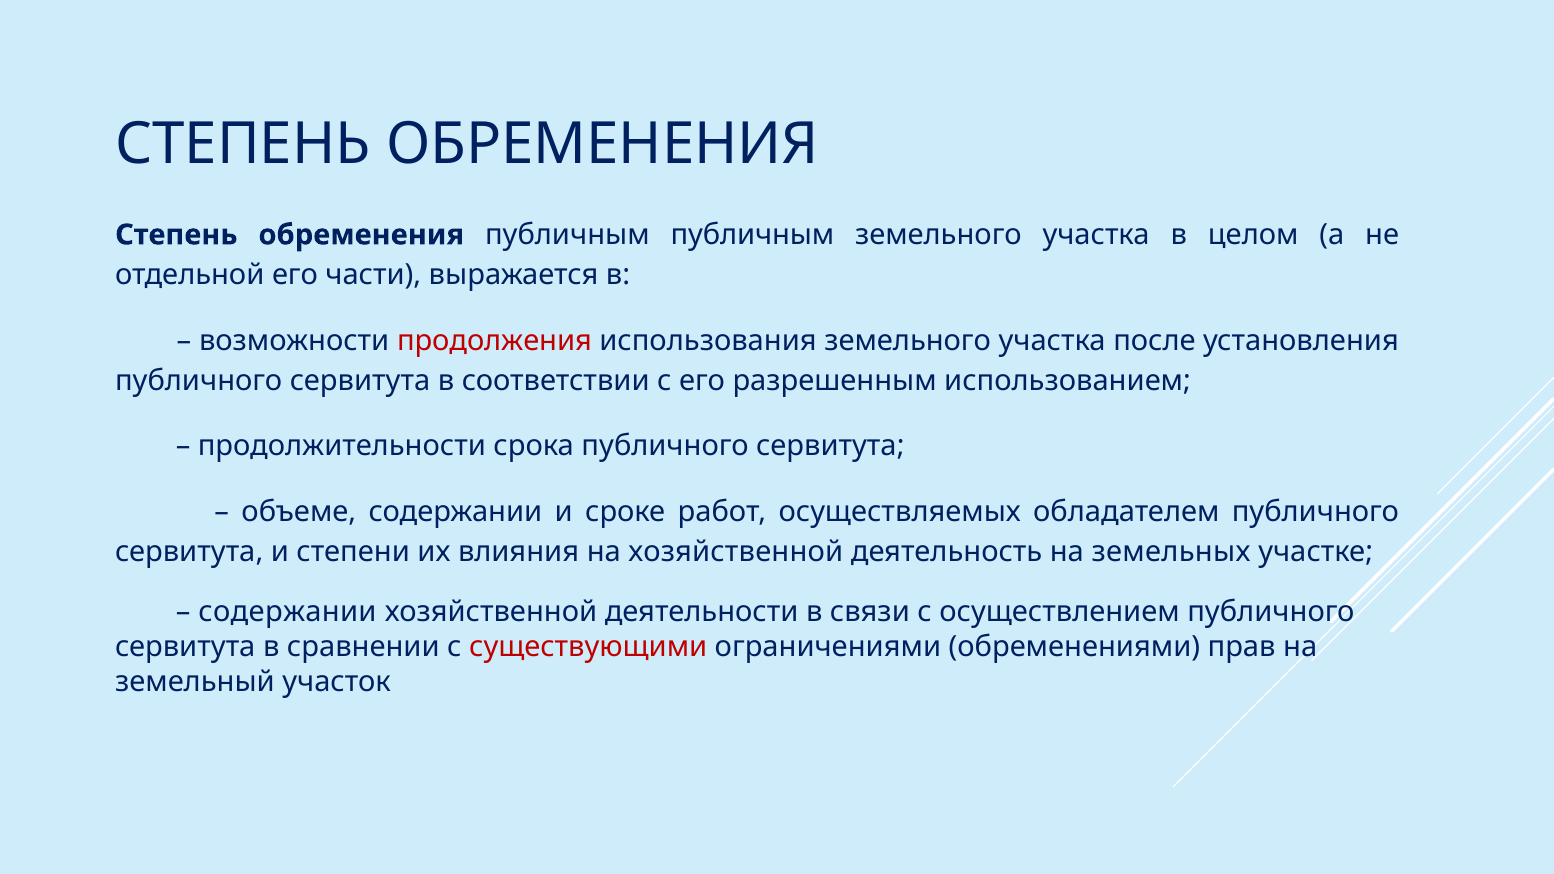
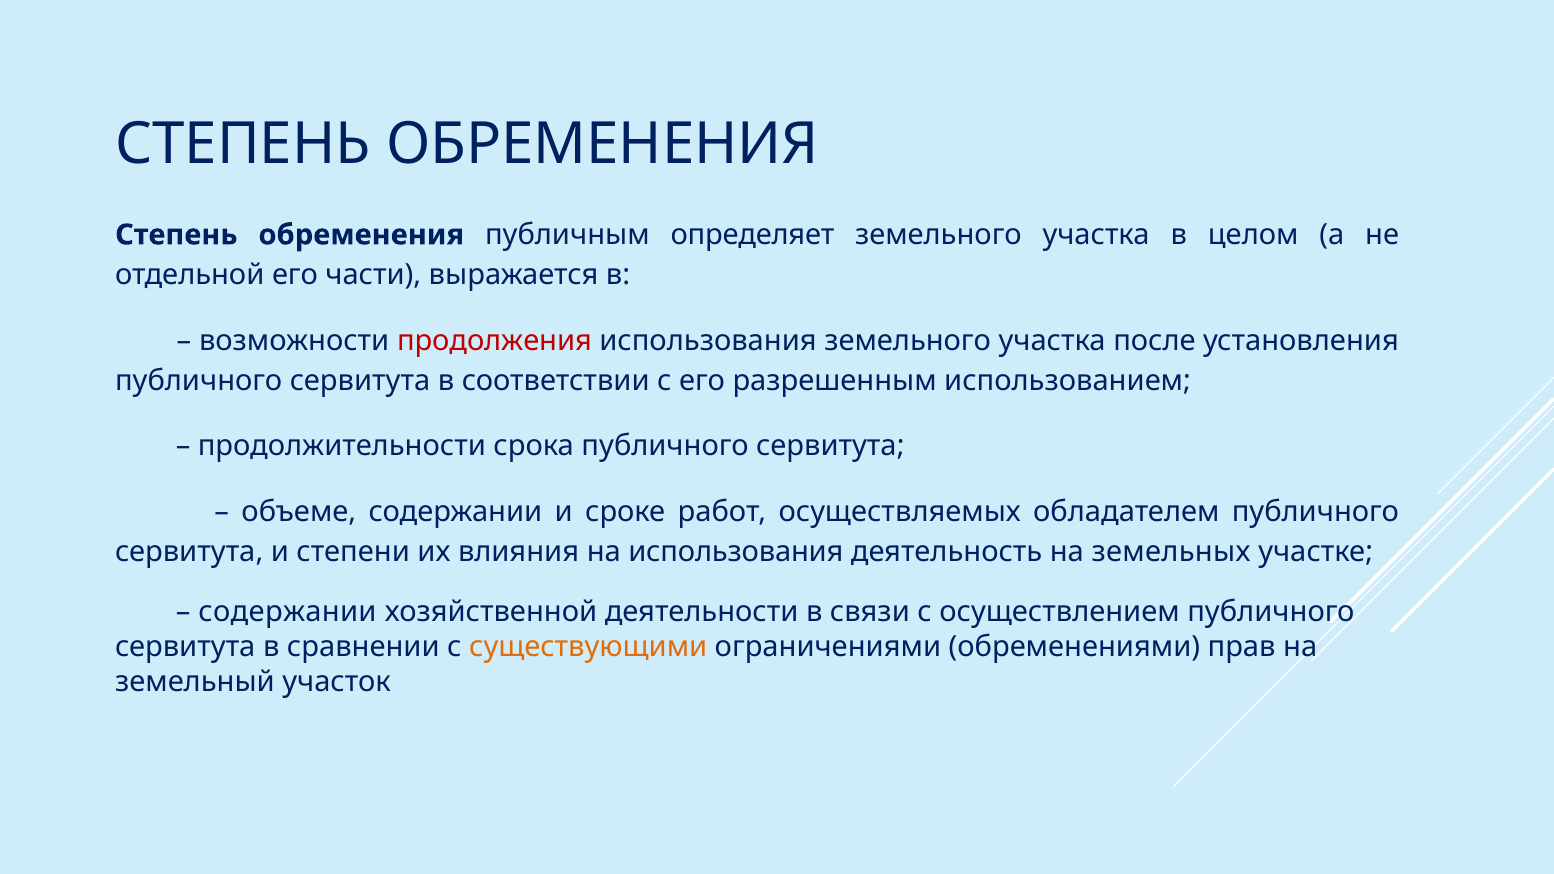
публичным публичным: публичным -> определяет
на хозяйственной: хозяйственной -> использования
существующими colour: red -> orange
